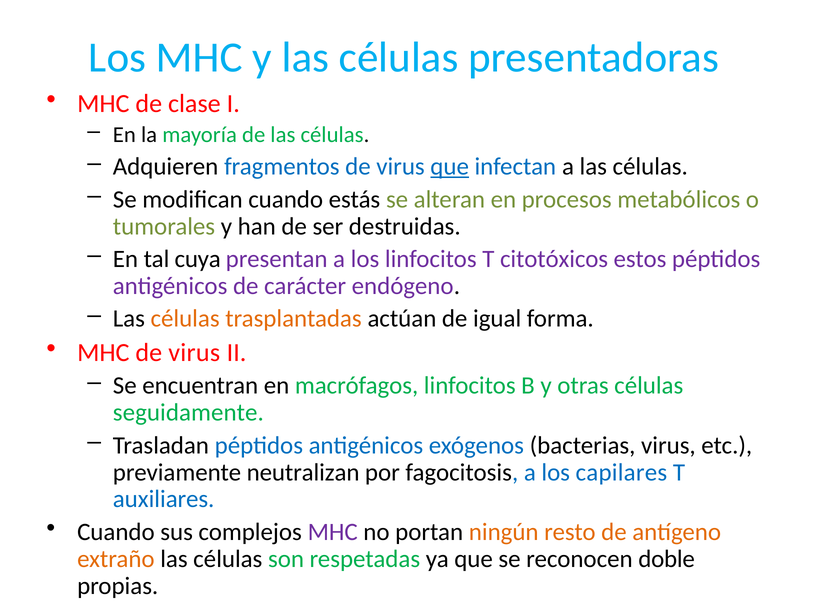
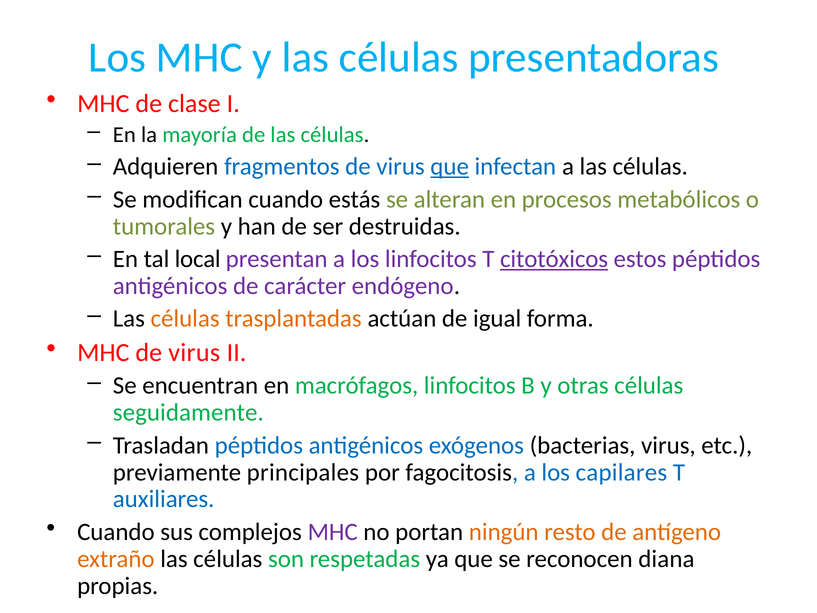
cuya: cuya -> local
citotóxicos underline: none -> present
neutralizan: neutralizan -> principales
doble: doble -> diana
